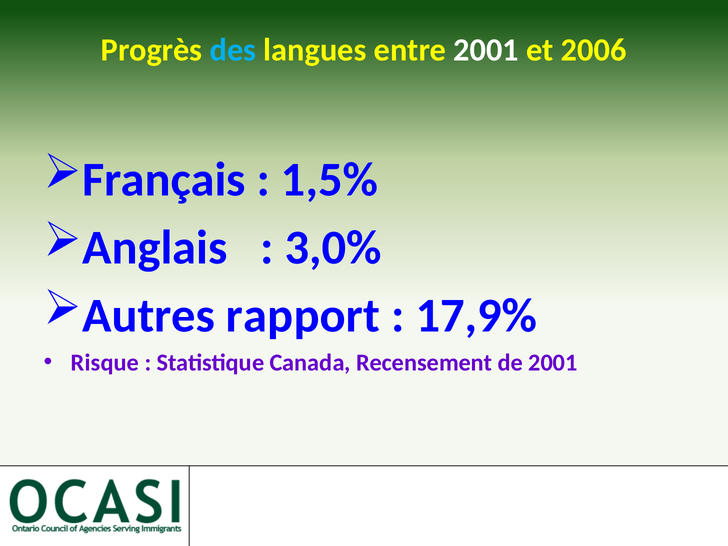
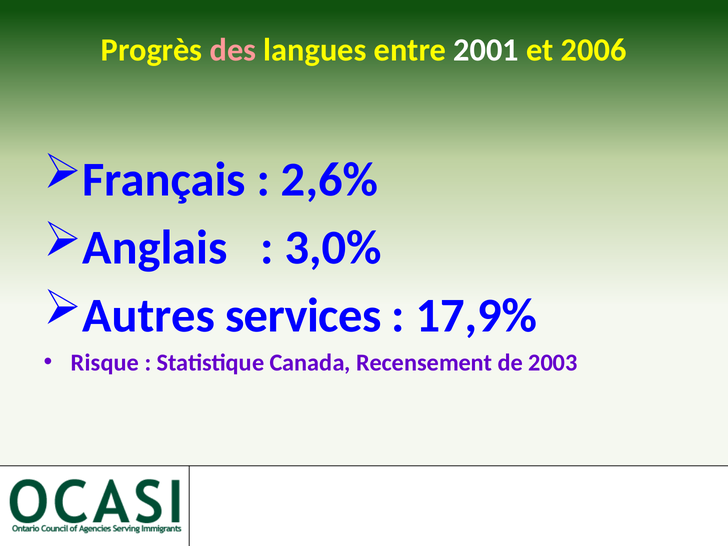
des colour: light blue -> pink
1,5%: 1,5% -> 2,6%
rapport: rapport -> services
de 2001: 2001 -> 2003
